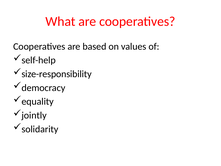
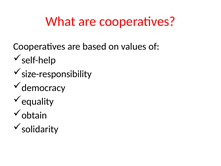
jointly: jointly -> obtain
